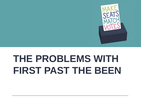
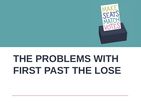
BEEN: BEEN -> LOSE
